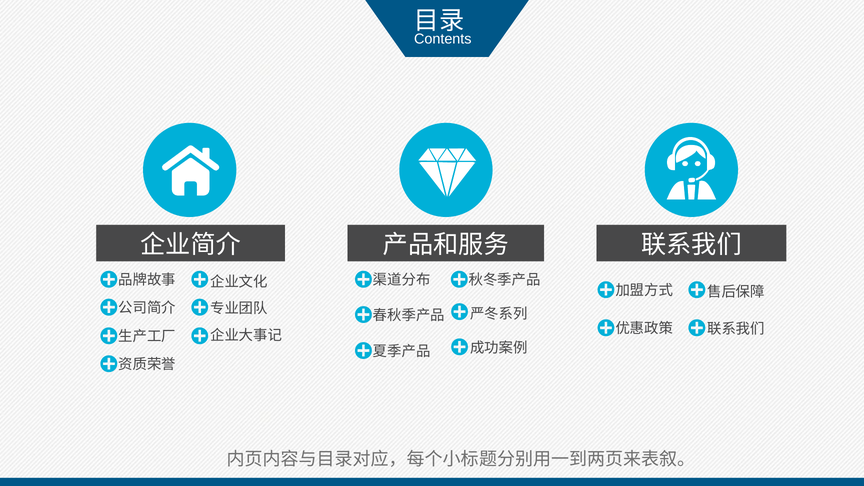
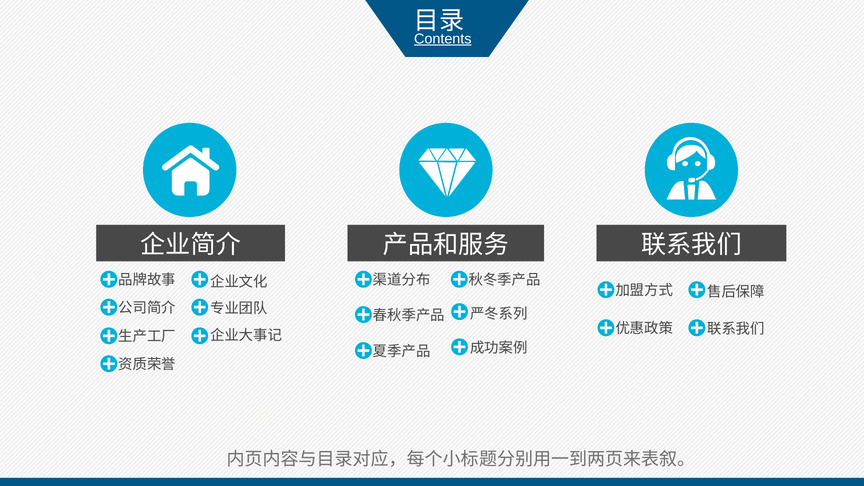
Contents underline: none -> present
